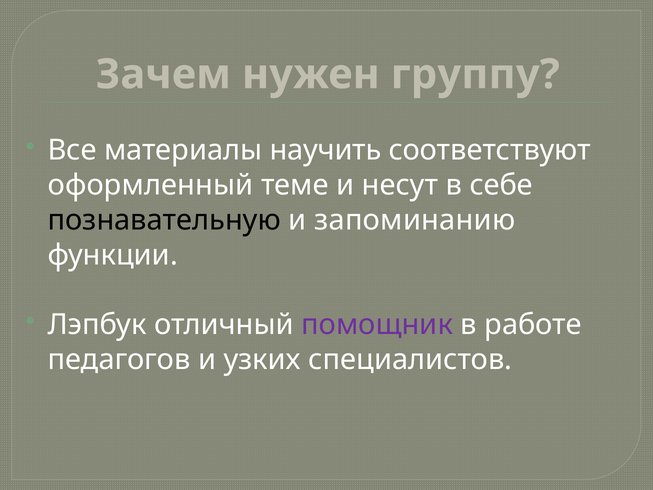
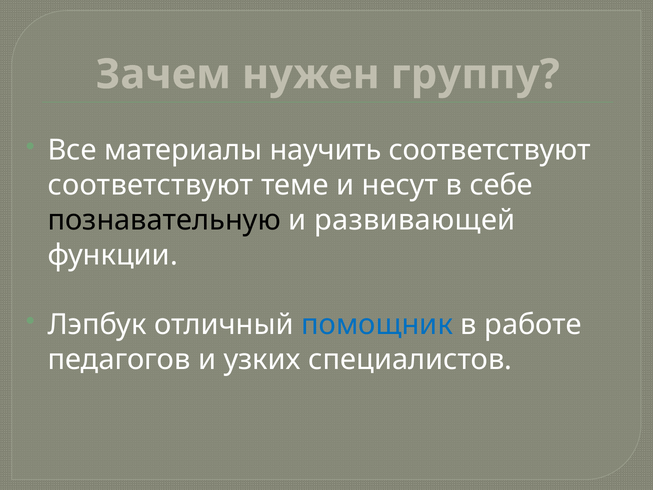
оформленный at (151, 185): оформленный -> соответствуют
запоминанию: запоминанию -> развивающей
помощник colour: purple -> blue
